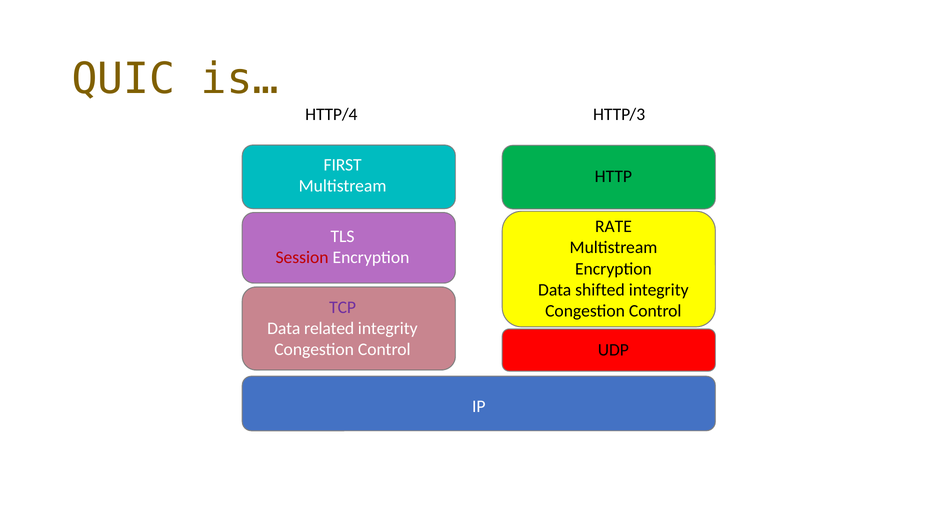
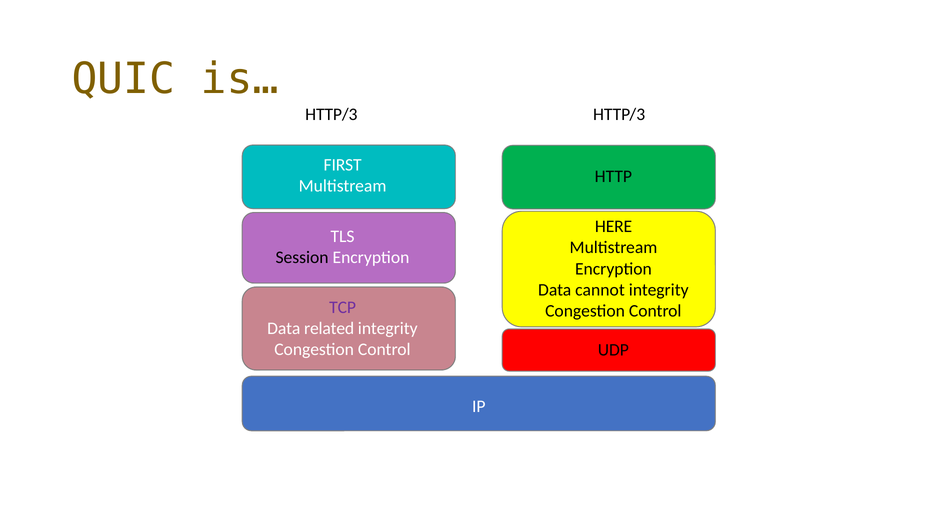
HTTP/4 at (331, 114): HTTP/4 -> HTTP/3
RATE: RATE -> HERE
Session colour: red -> black
shifted: shifted -> cannot
